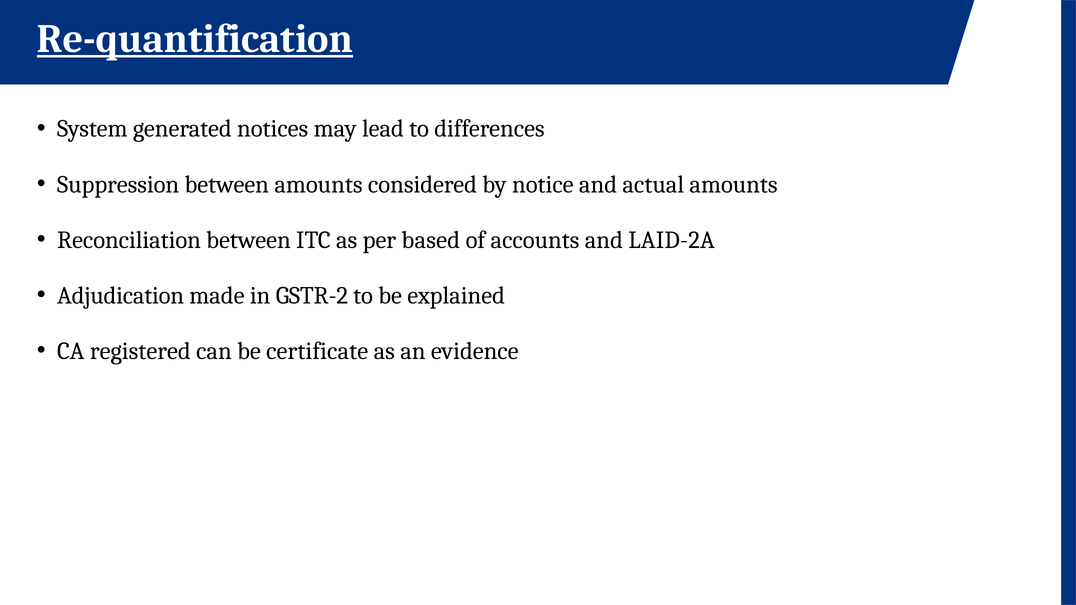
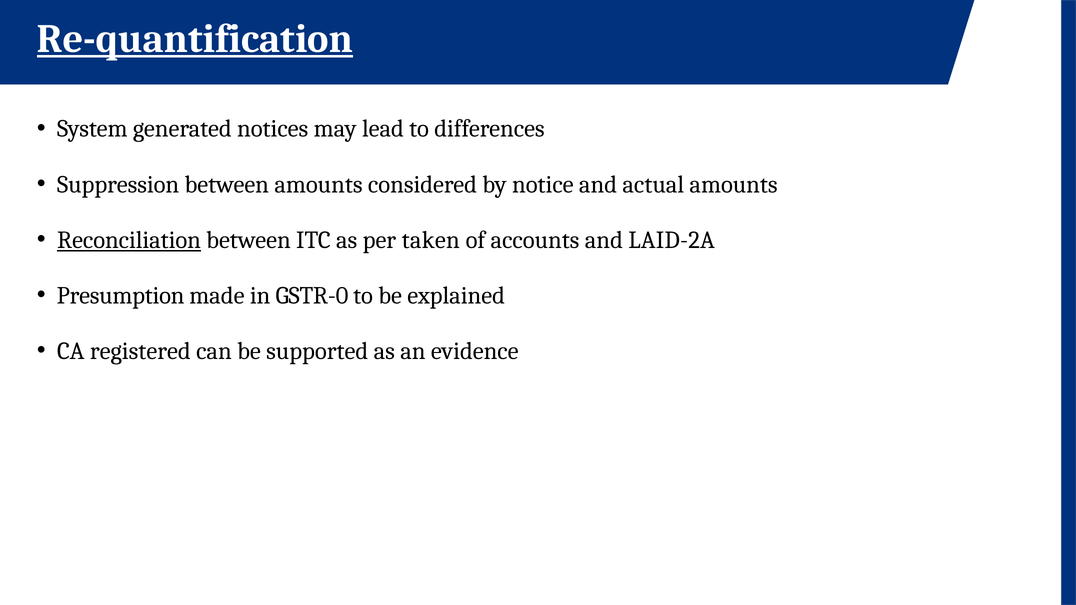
Reconciliation underline: none -> present
based: based -> taken
Adjudication: Adjudication -> Presumption
GSTR-2: GSTR-2 -> GSTR-0
certificate: certificate -> supported
